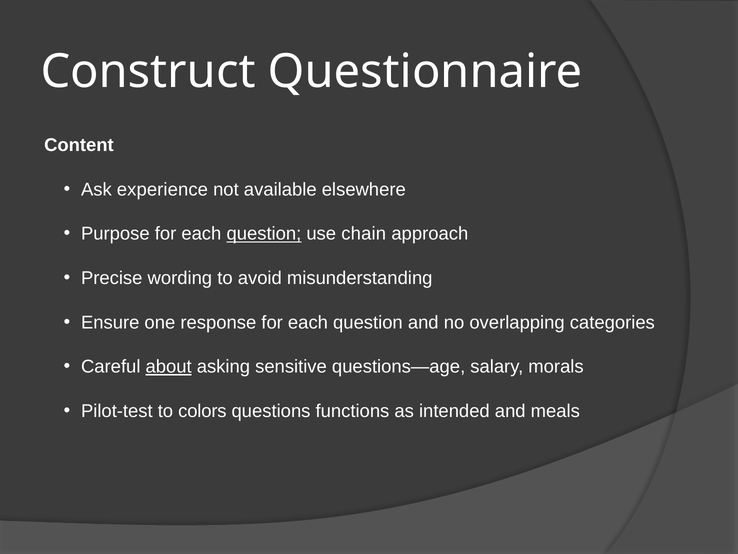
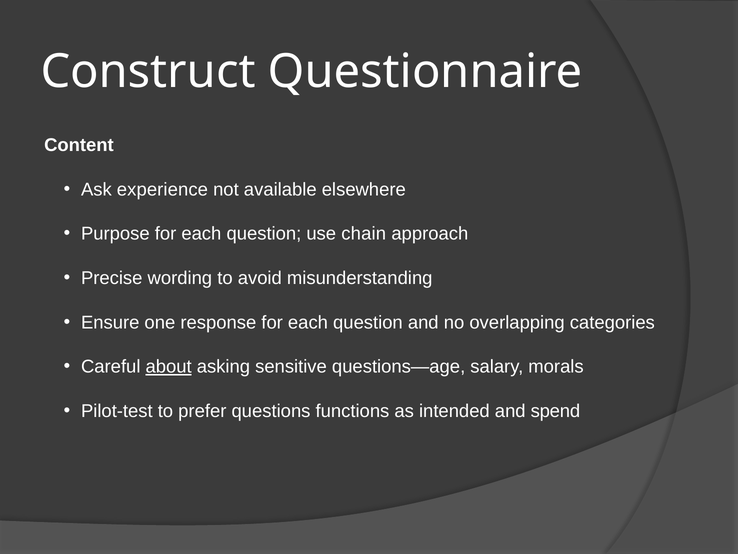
question at (264, 234) underline: present -> none
colors: colors -> prefer
meals: meals -> spend
